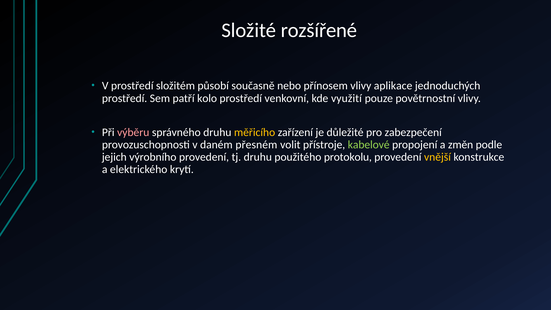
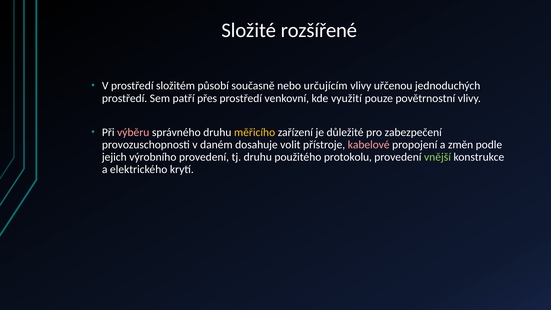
přínosem: přínosem -> určujícím
aplikace: aplikace -> uřčenou
kolo: kolo -> přes
přesném: přesném -> dosahuje
kabelové colour: light green -> pink
vnější colour: yellow -> light green
